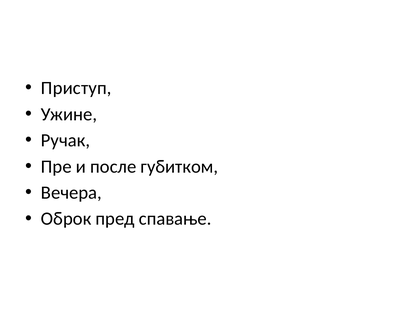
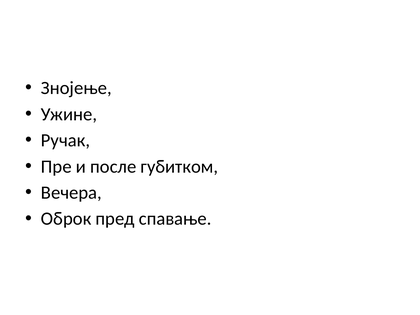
Приступ: Приступ -> Знојење
